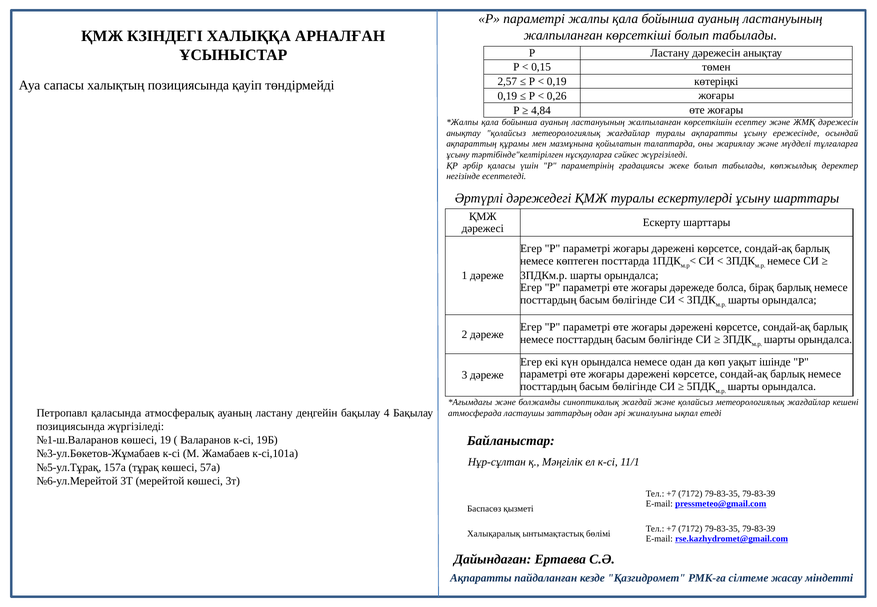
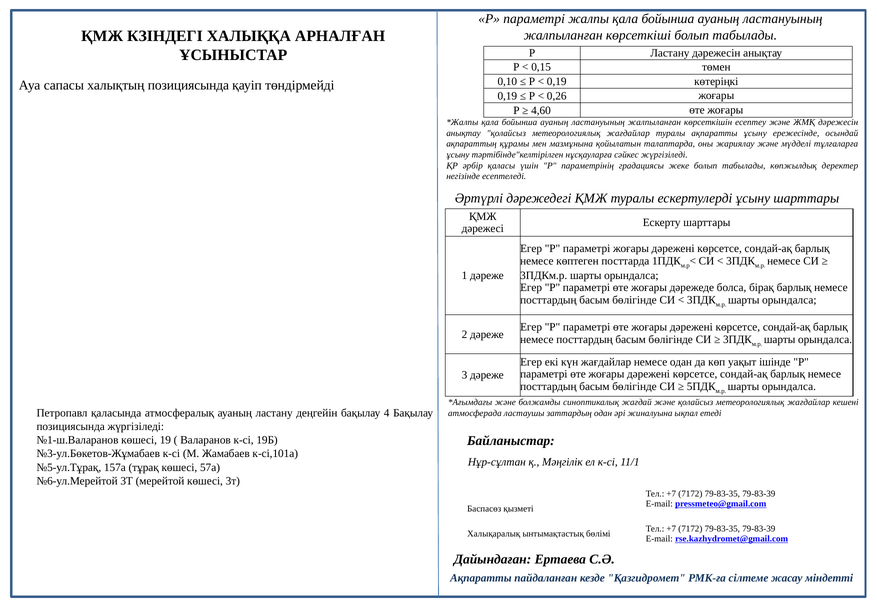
2,57: 2,57 -> 0,10
4,84: 4,84 -> 4,60
күн орындалса: орындалса -> жағдайлар
